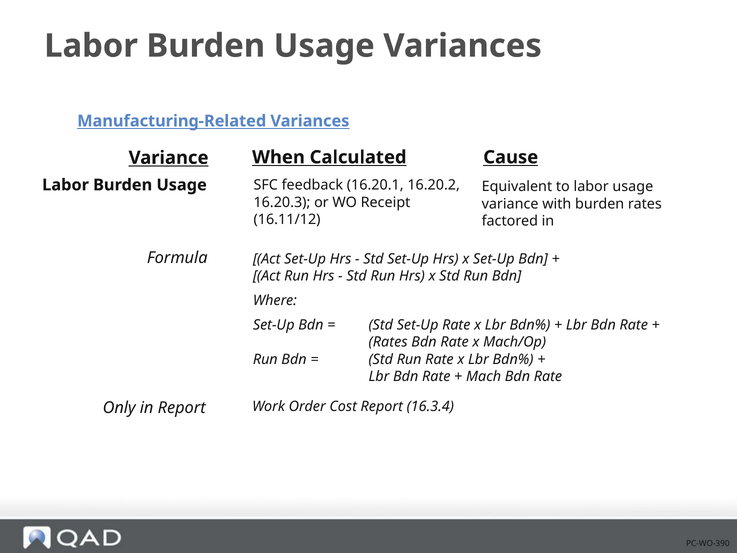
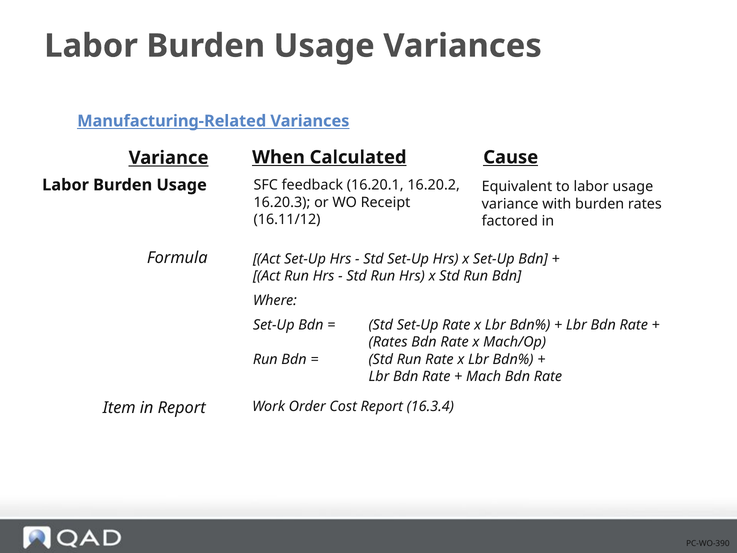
Only: Only -> Item
